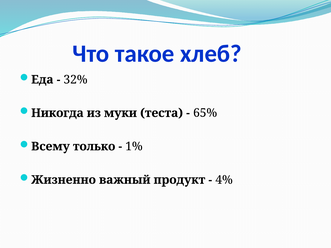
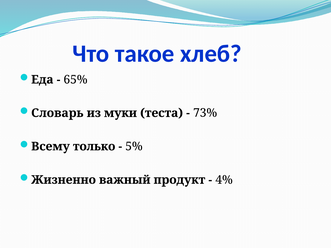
32%: 32% -> 65%
Никогда: Никогда -> Словарь
65%: 65% -> 73%
1%: 1% -> 5%
